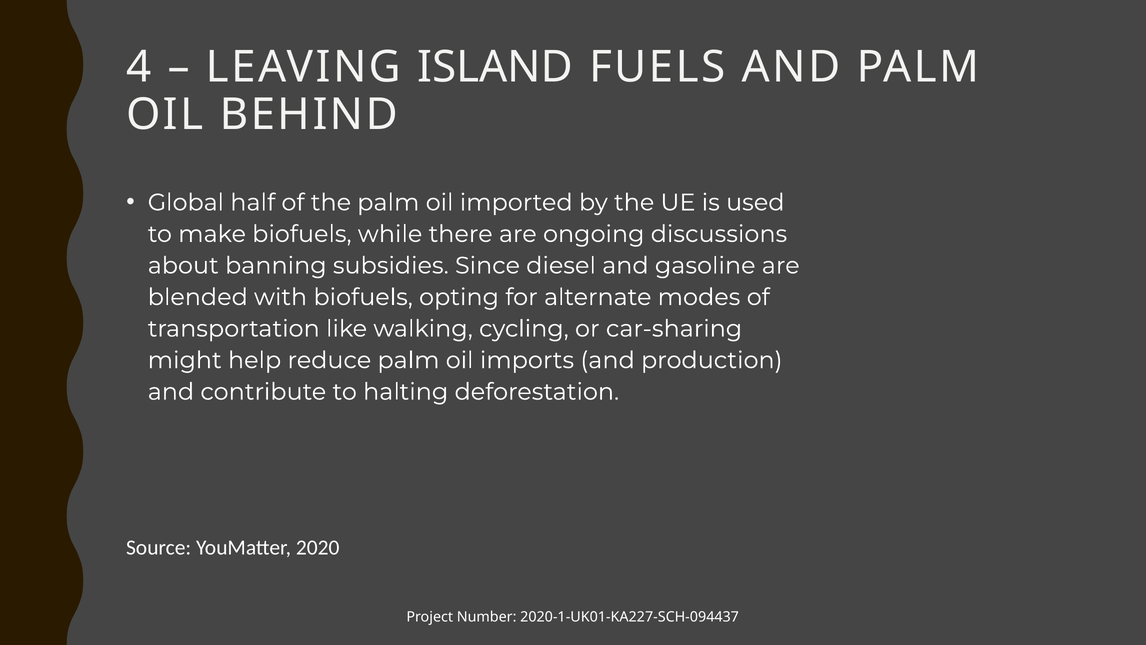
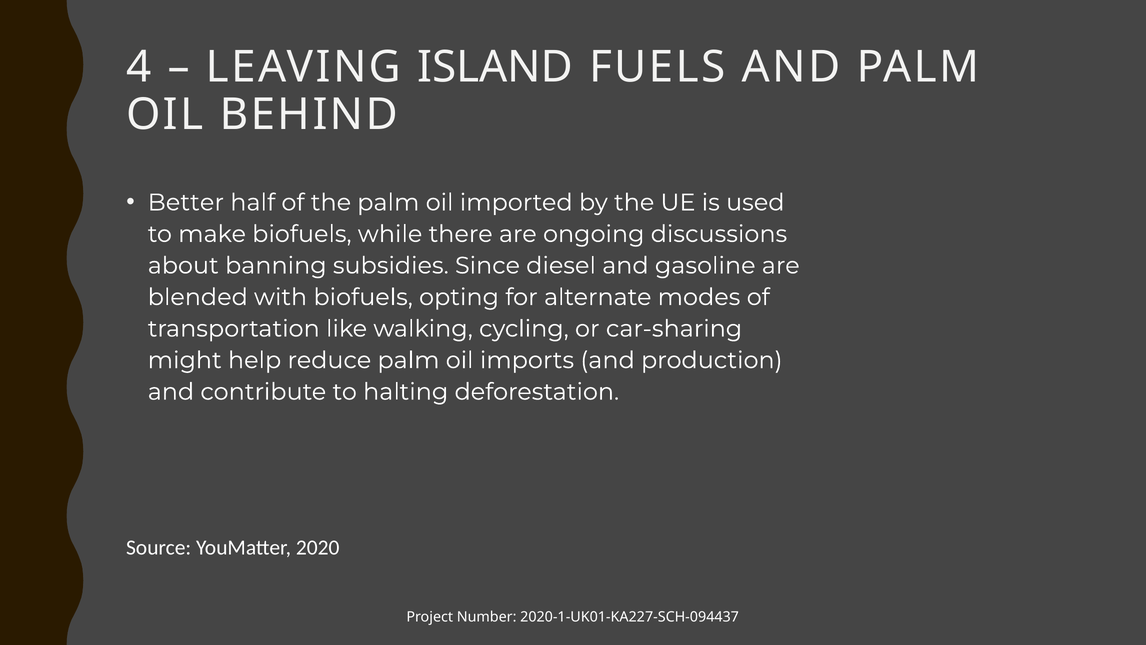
Global: Global -> Better
